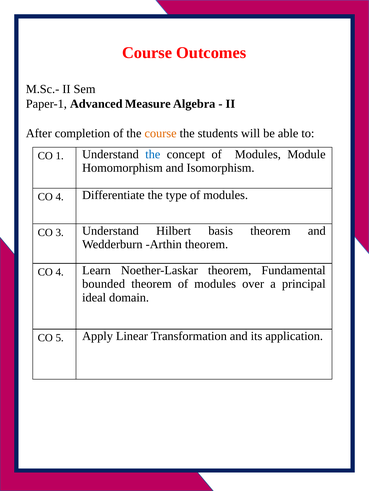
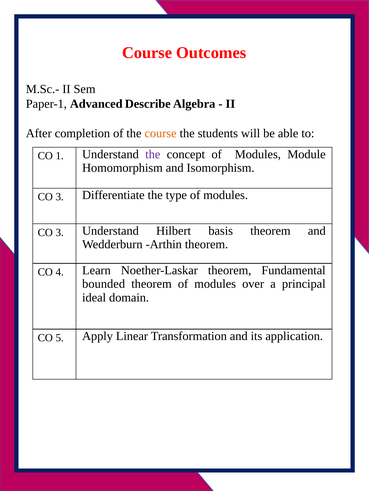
Measure: Measure -> Describe
the at (153, 155) colour: blue -> purple
4 at (60, 197): 4 -> 3
